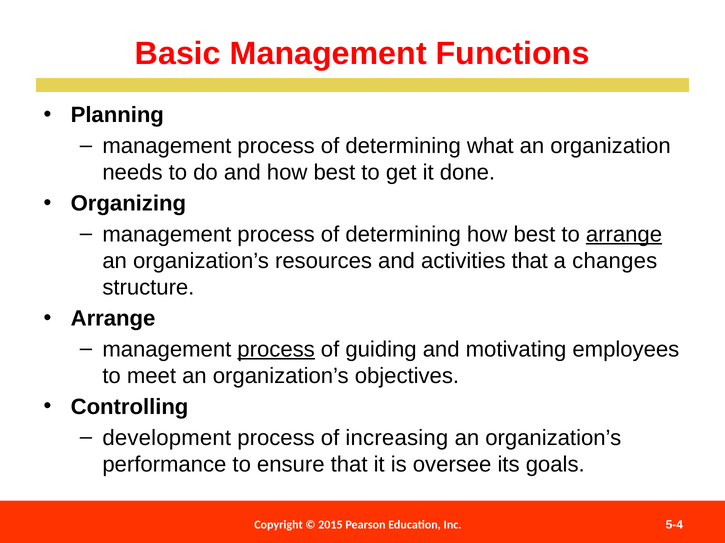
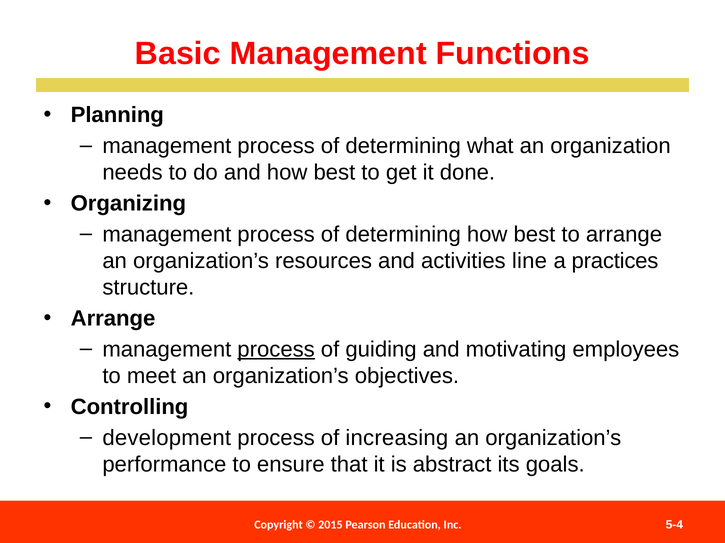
arrange at (624, 235) underline: present -> none
activities that: that -> line
changes: changes -> practices
oversee: oversee -> abstract
